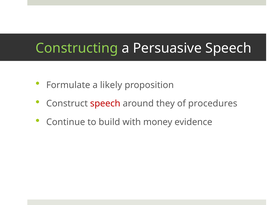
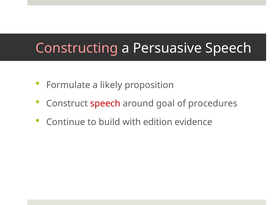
Constructing colour: light green -> pink
they: they -> goal
money: money -> edition
